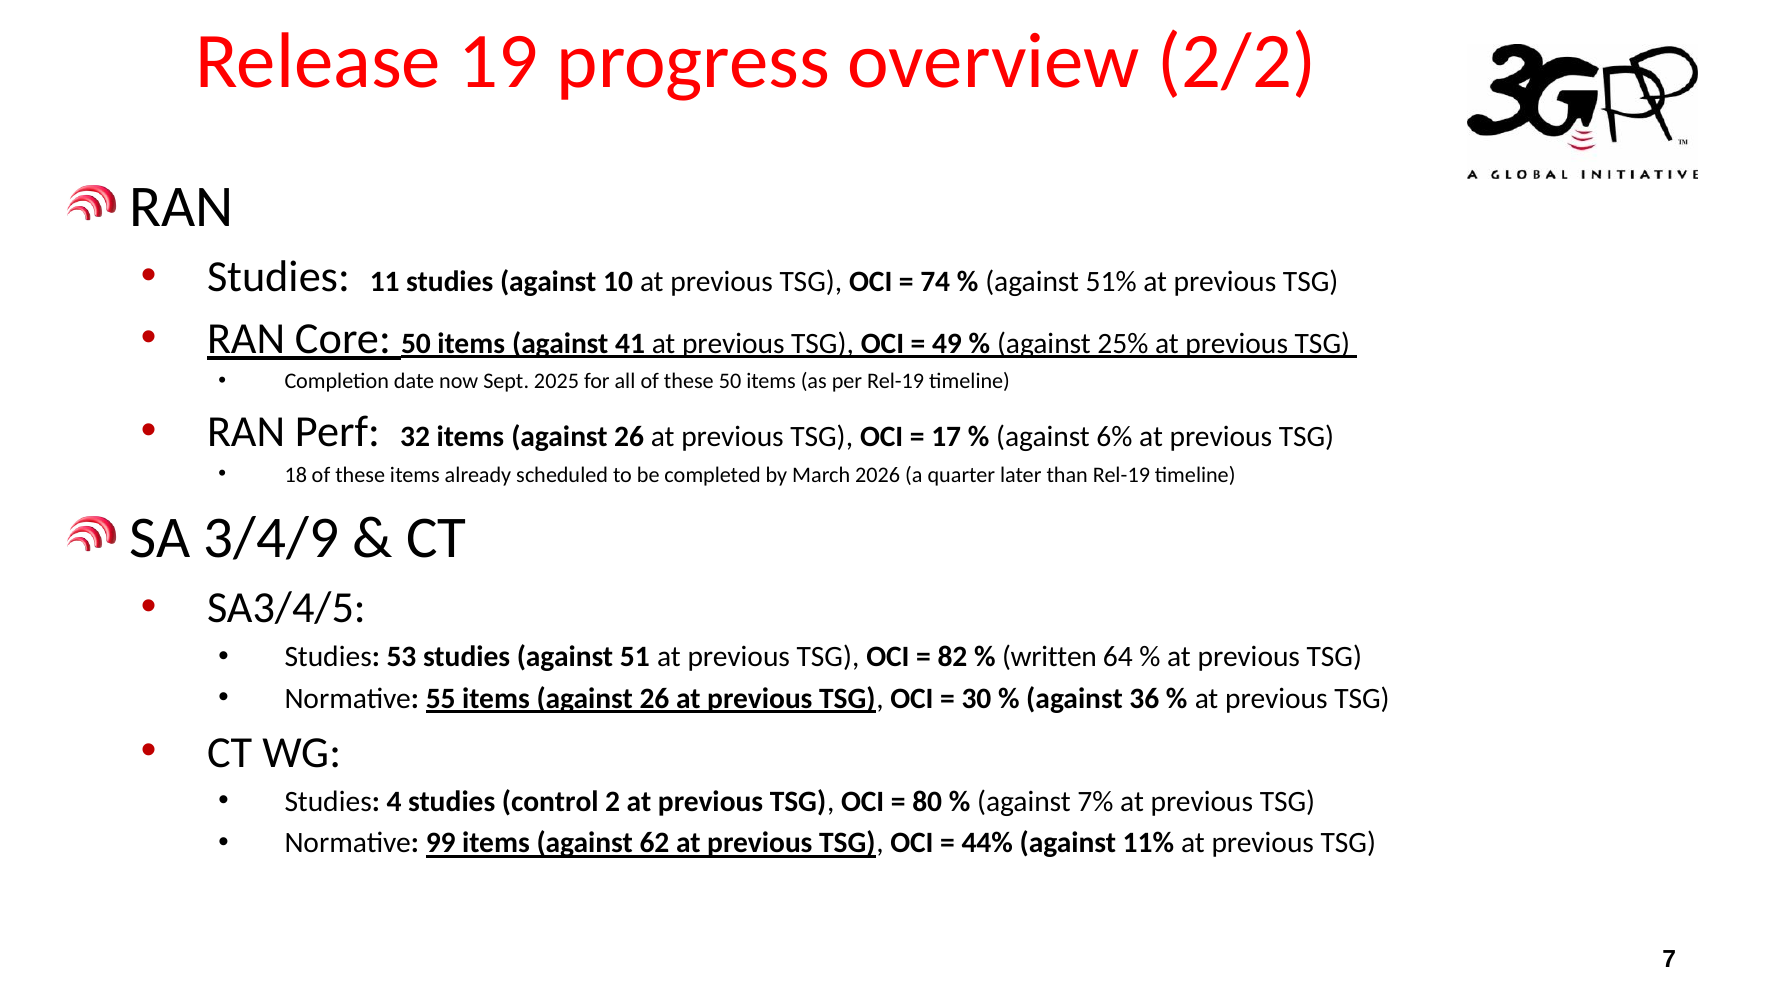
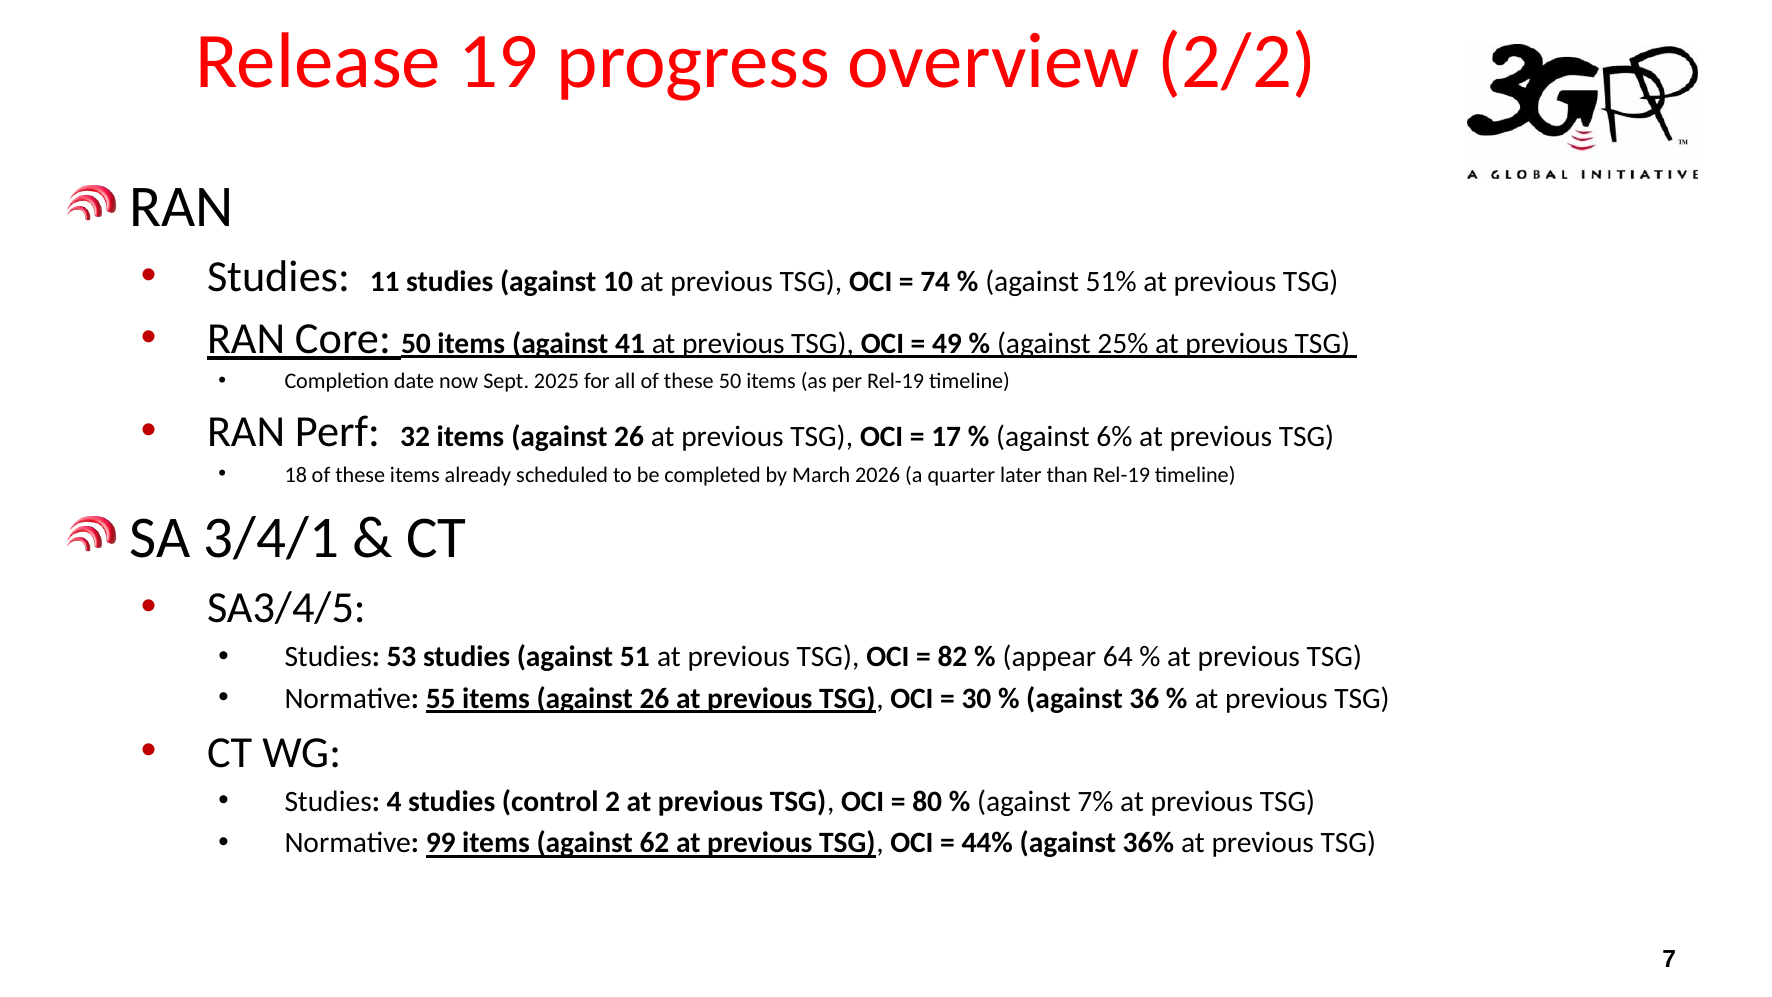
3/4/9: 3/4/9 -> 3/4/1
written: written -> appear
11%: 11% -> 36%
